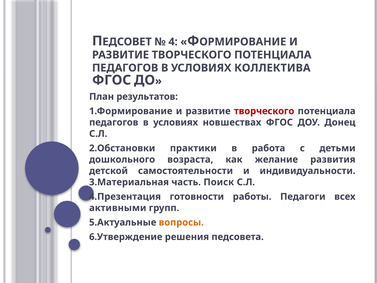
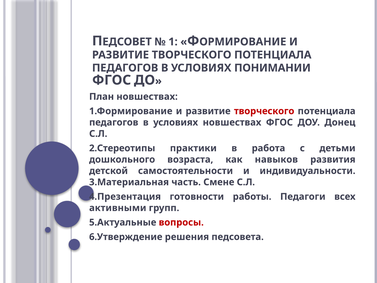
4: 4 -> 1
КОЛЛЕКТИВА: КОЛЛЕКТИВА -> ПОНИМАНИИ
План результатов: результатов -> новшествах
2.Обстановки: 2.Обстановки -> 2.Стереотипы
желание: желание -> навыков
Поиск: Поиск -> Смене
вопросы colour: orange -> red
